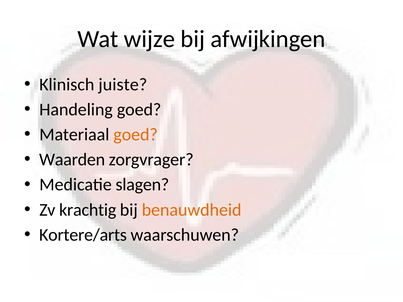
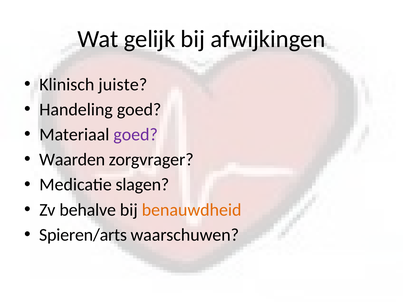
wijze: wijze -> gelijk
goed at (136, 135) colour: orange -> purple
krachtig: krachtig -> behalve
Kortere/arts: Kortere/arts -> Spieren/arts
